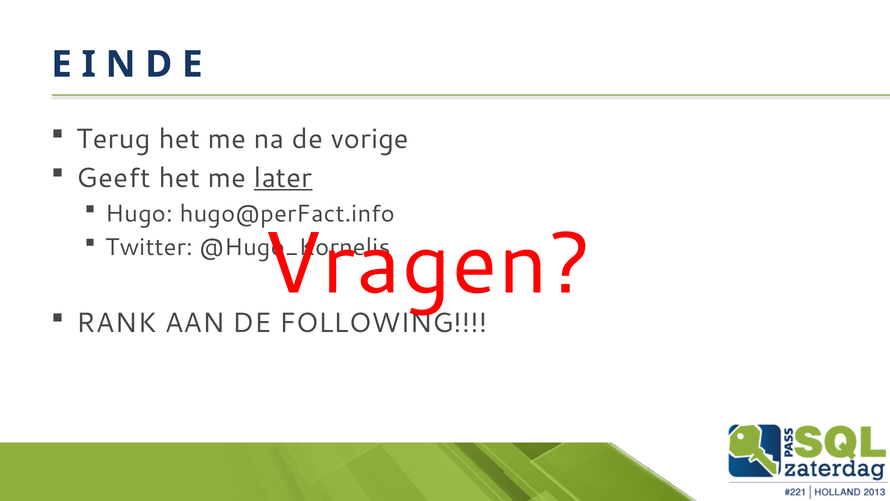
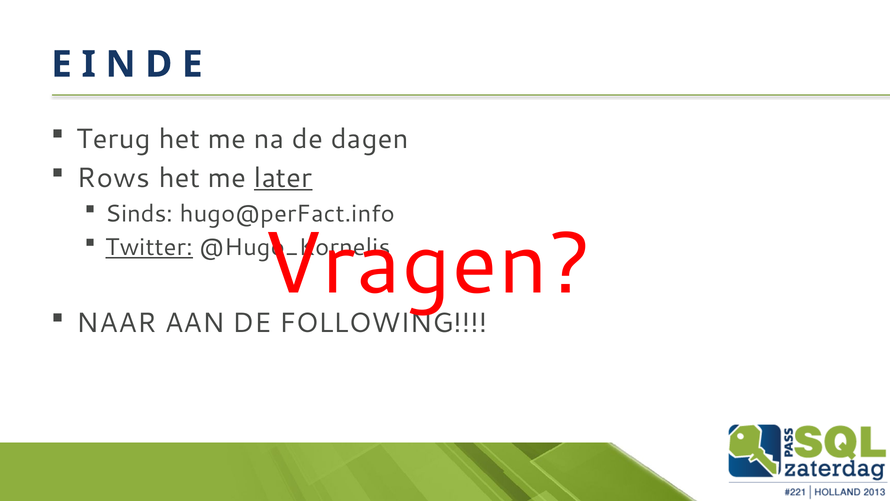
vorige: vorige -> dagen
Geeft: Geeft -> Rows
Hugo: Hugo -> Sinds
Twitter underline: none -> present
RANK: RANK -> NAAR
